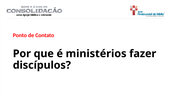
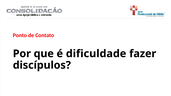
ministérios: ministérios -> dificuldade
